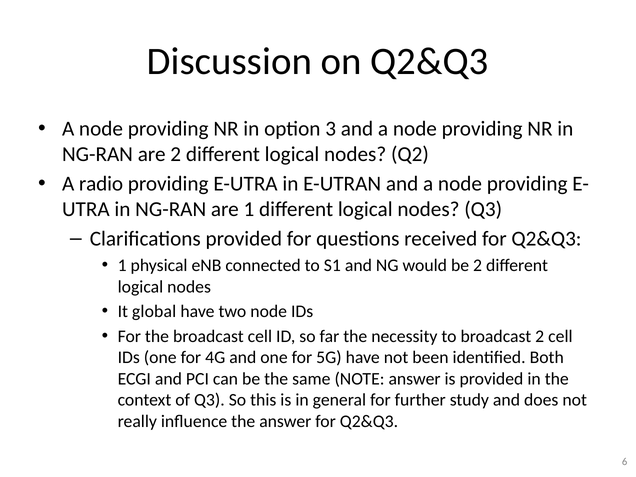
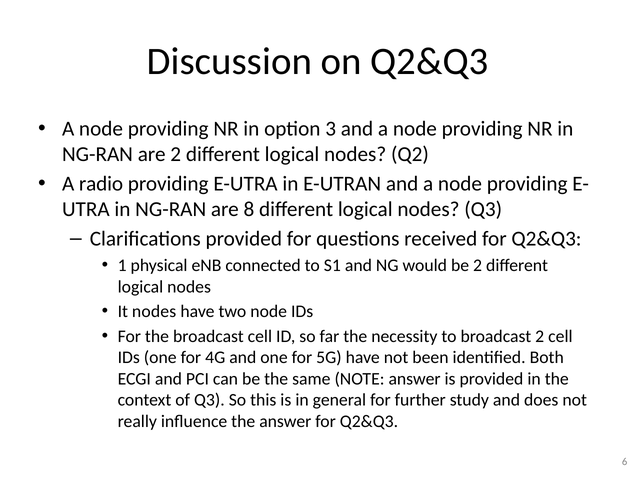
are 1: 1 -> 8
It global: global -> nodes
